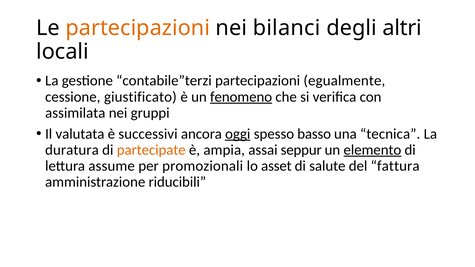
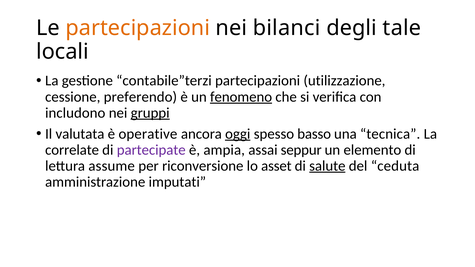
altri: altri -> tale
egualmente: egualmente -> utilizzazione
giustificato: giustificato -> preferendo
assimilata: assimilata -> includono
gruppi underline: none -> present
successivi: successivi -> operative
duratura: duratura -> correlate
partecipate colour: orange -> purple
elemento underline: present -> none
promozionali: promozionali -> riconversione
salute underline: none -> present
fattura: fattura -> ceduta
riducibili: riducibili -> imputati
